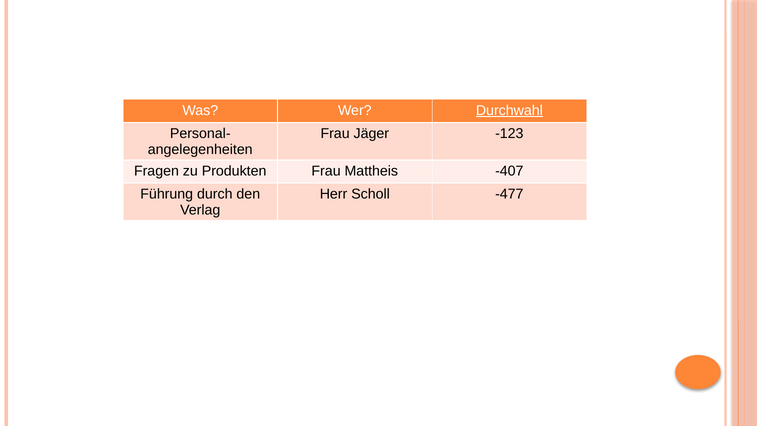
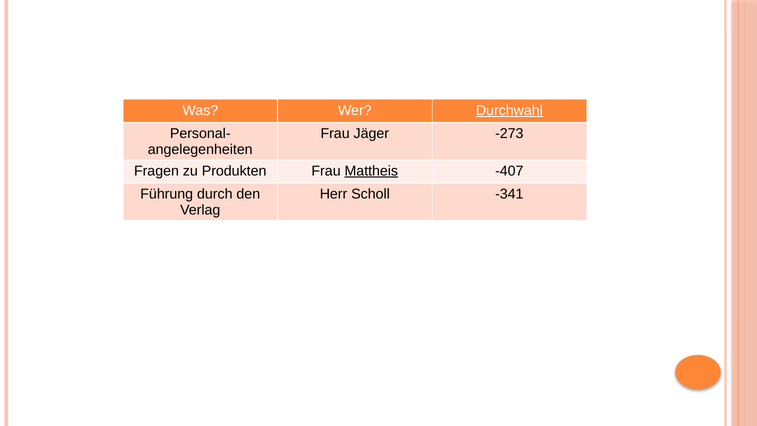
-123: -123 -> -273
Mattheis underline: none -> present
-477: -477 -> -341
